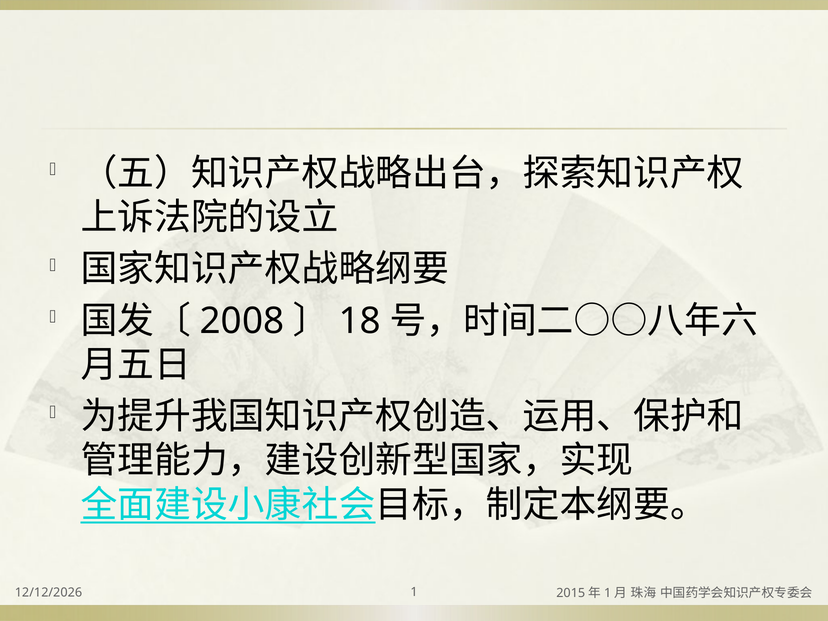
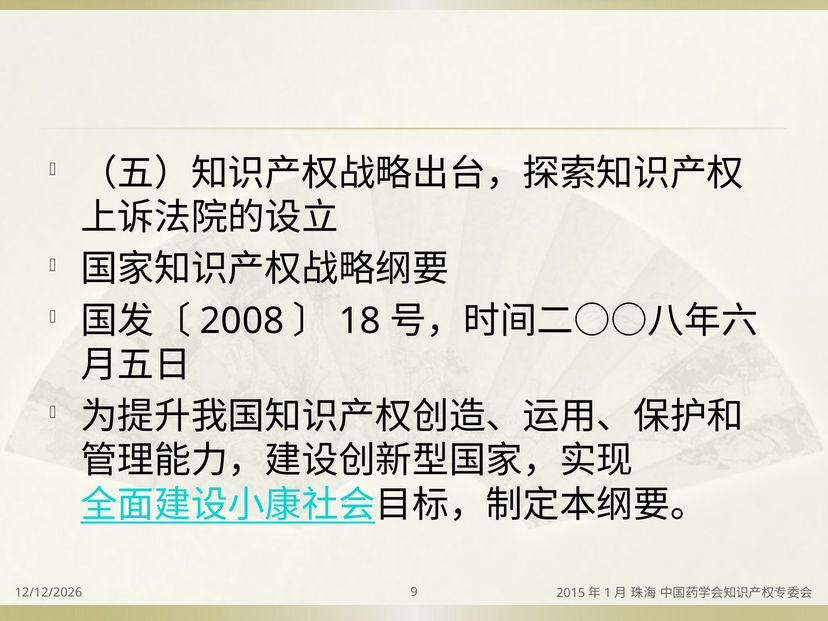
1: 1 -> 9
